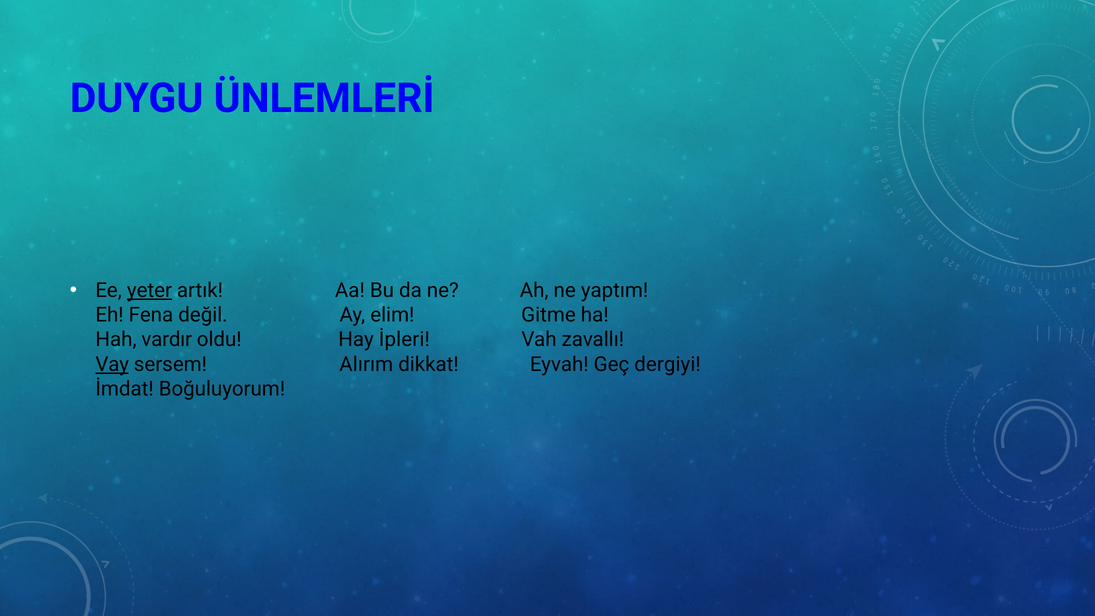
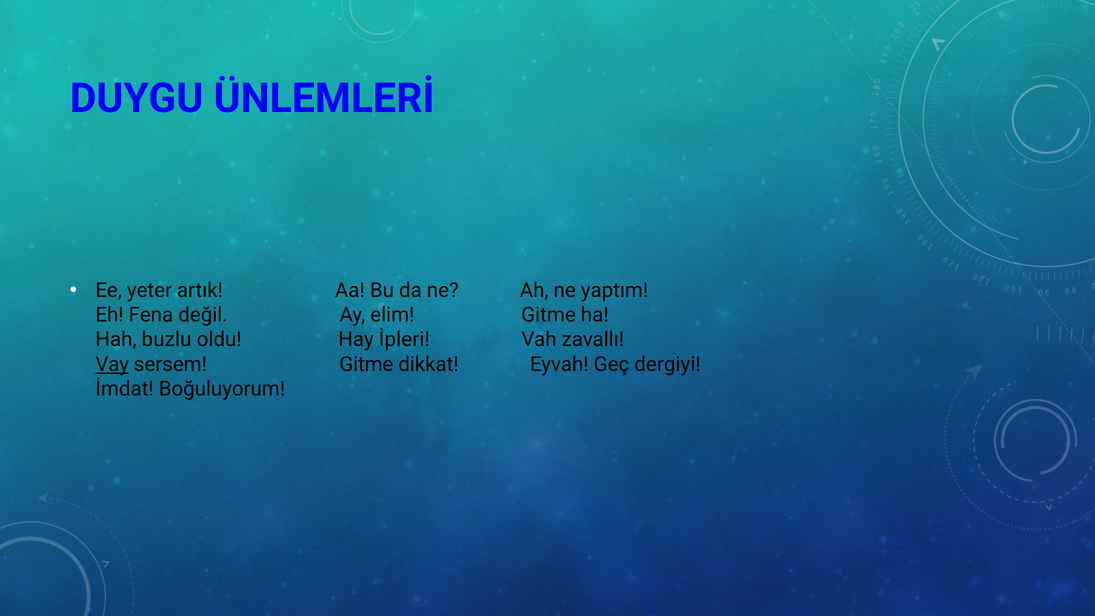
yeter underline: present -> none
vardır: vardır -> buzlu
sersem Alırım: Alırım -> Gitme
